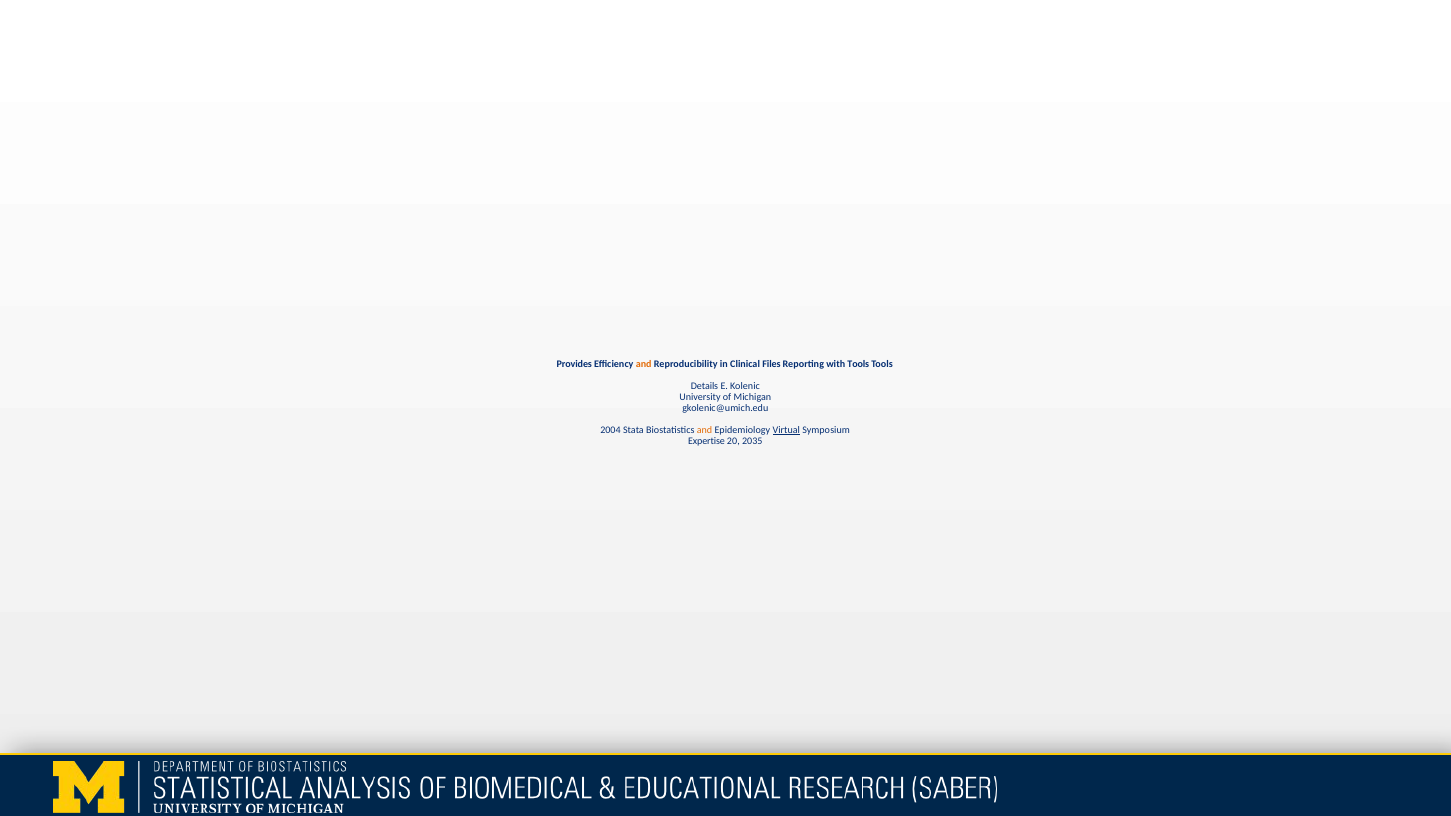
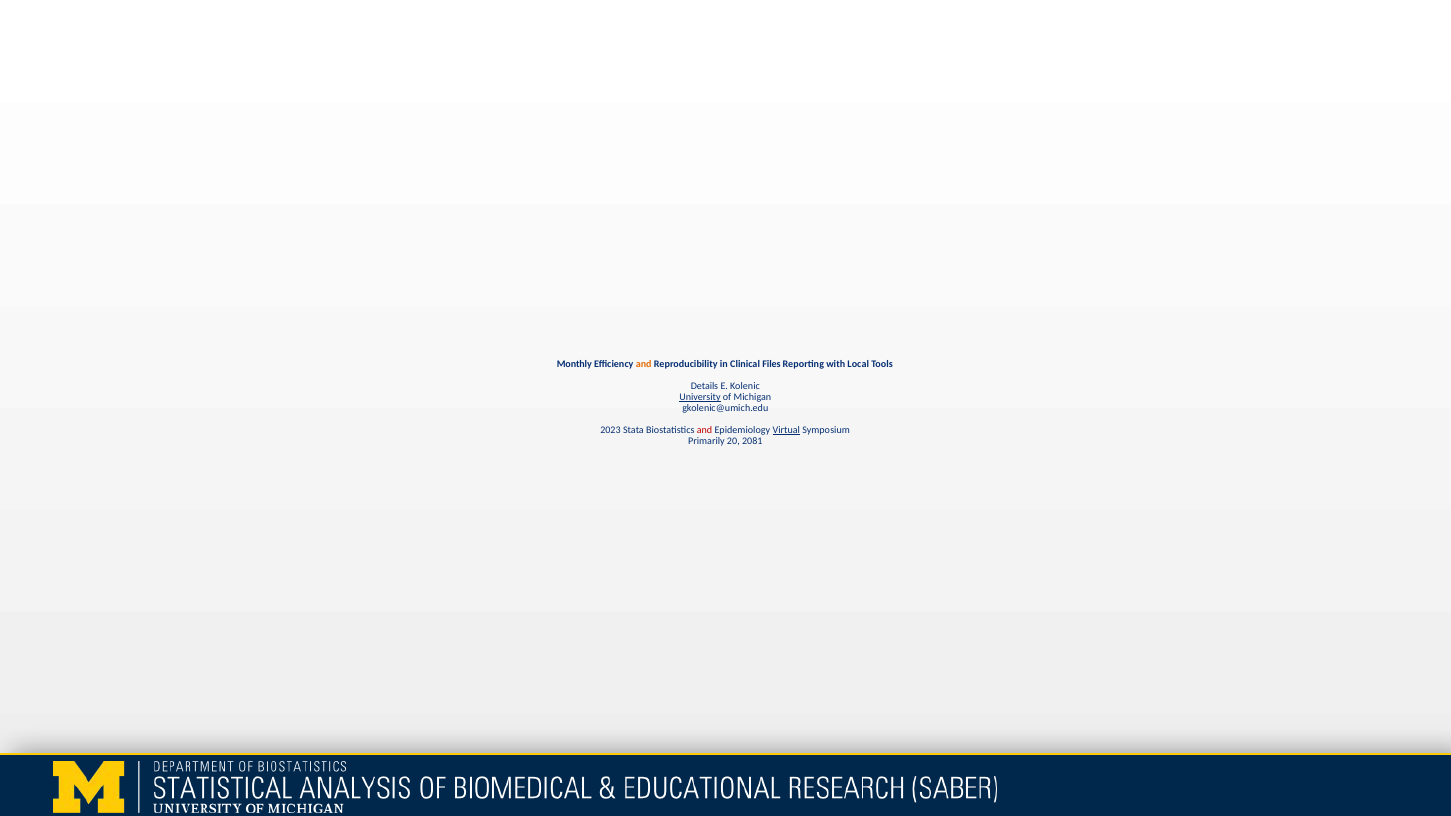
Provides: Provides -> Monthly
with Tools: Tools -> Local
University underline: none -> present
2004: 2004 -> 2023
and at (704, 430) colour: orange -> red
Expertise: Expertise -> Primarily
2035: 2035 -> 2081
